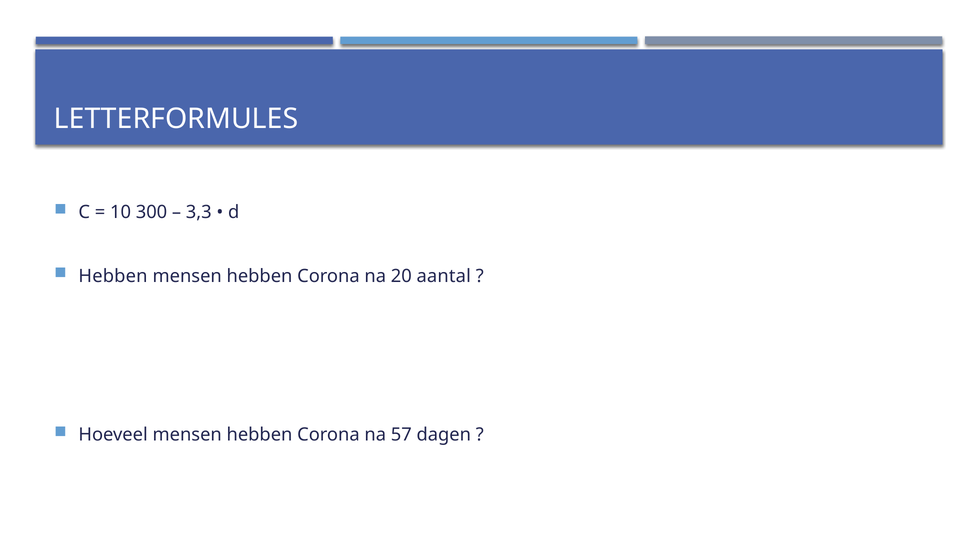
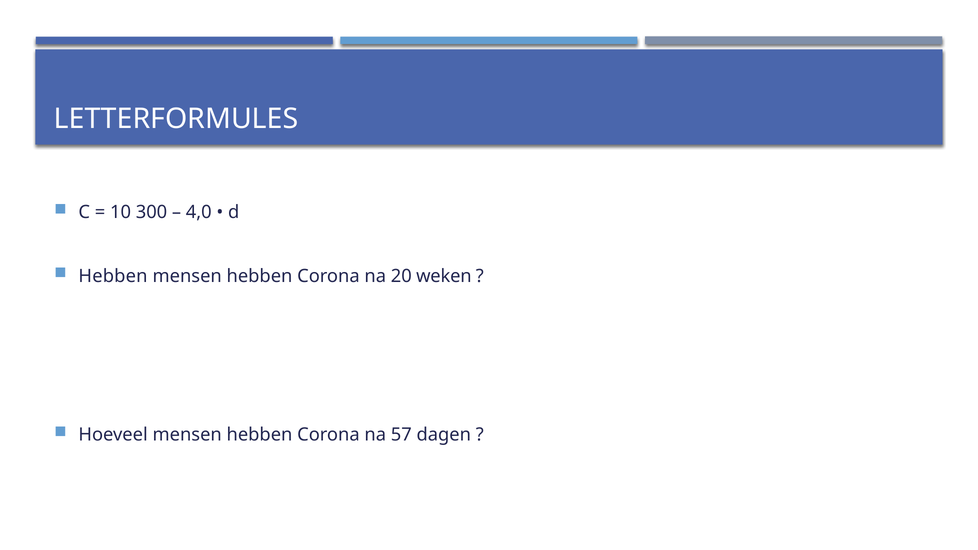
3,3: 3,3 -> 4,0
aantal: aantal -> weken
